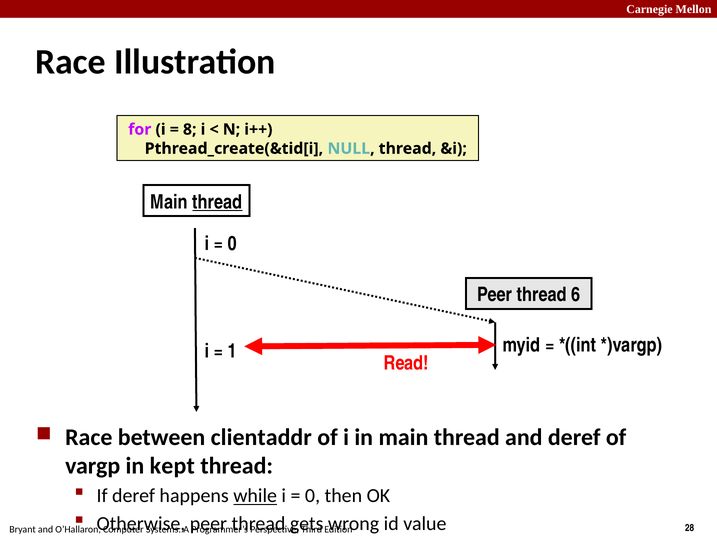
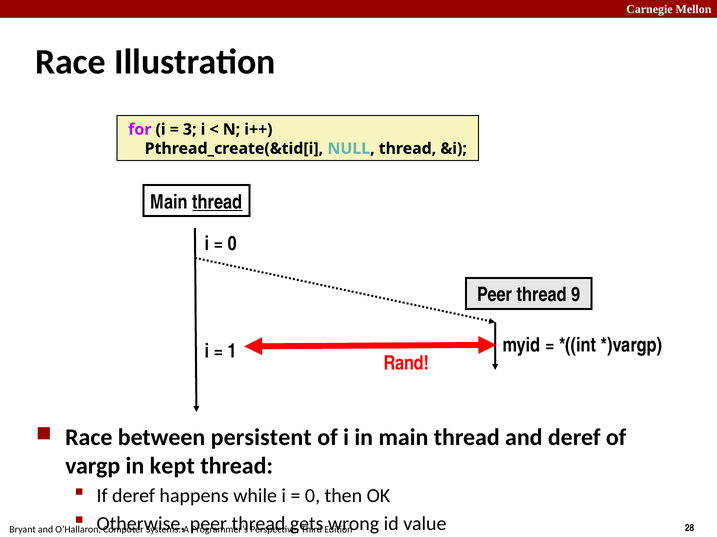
8: 8 -> 3
6: 6 -> 9
Read: Read -> Rand
clientaddr: clientaddr -> persistent
while underline: present -> none
